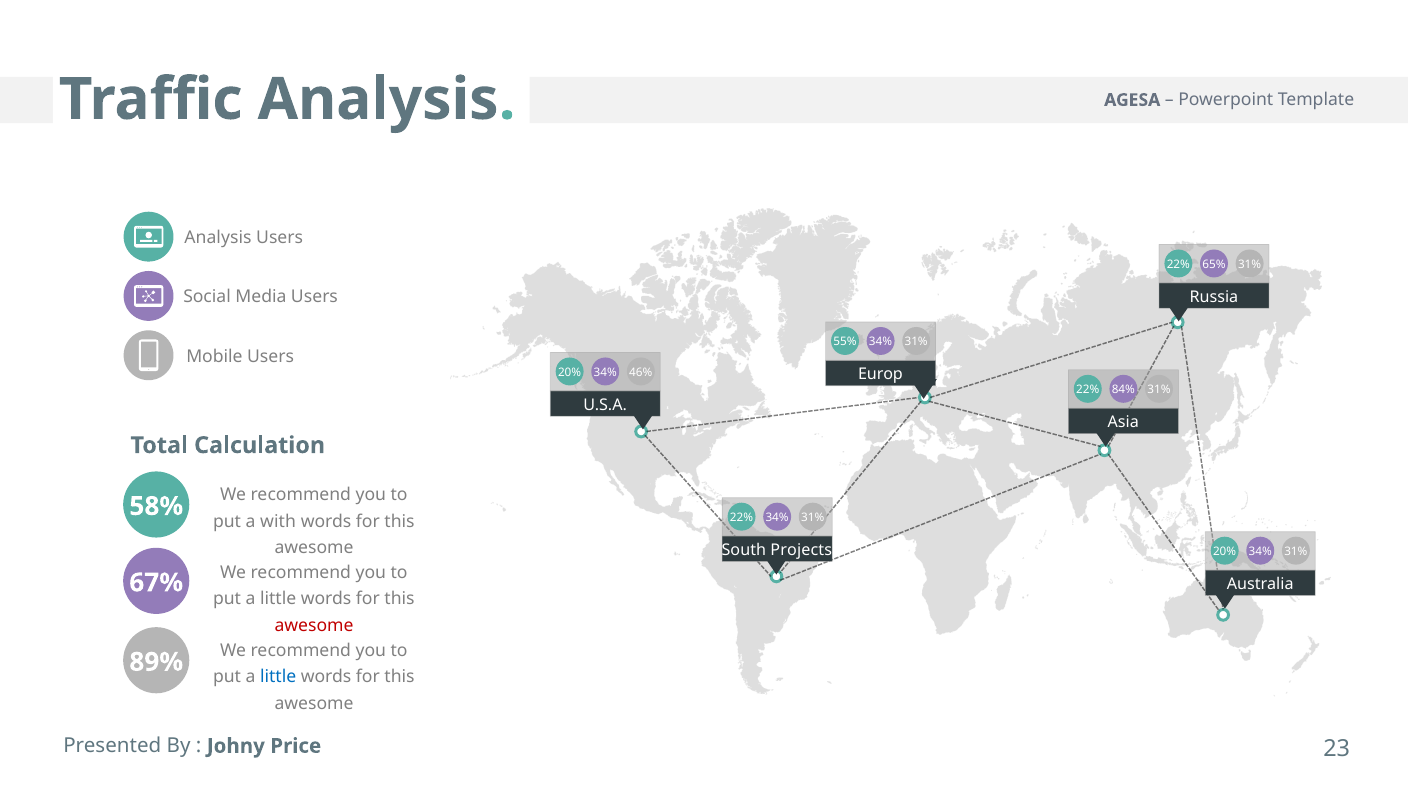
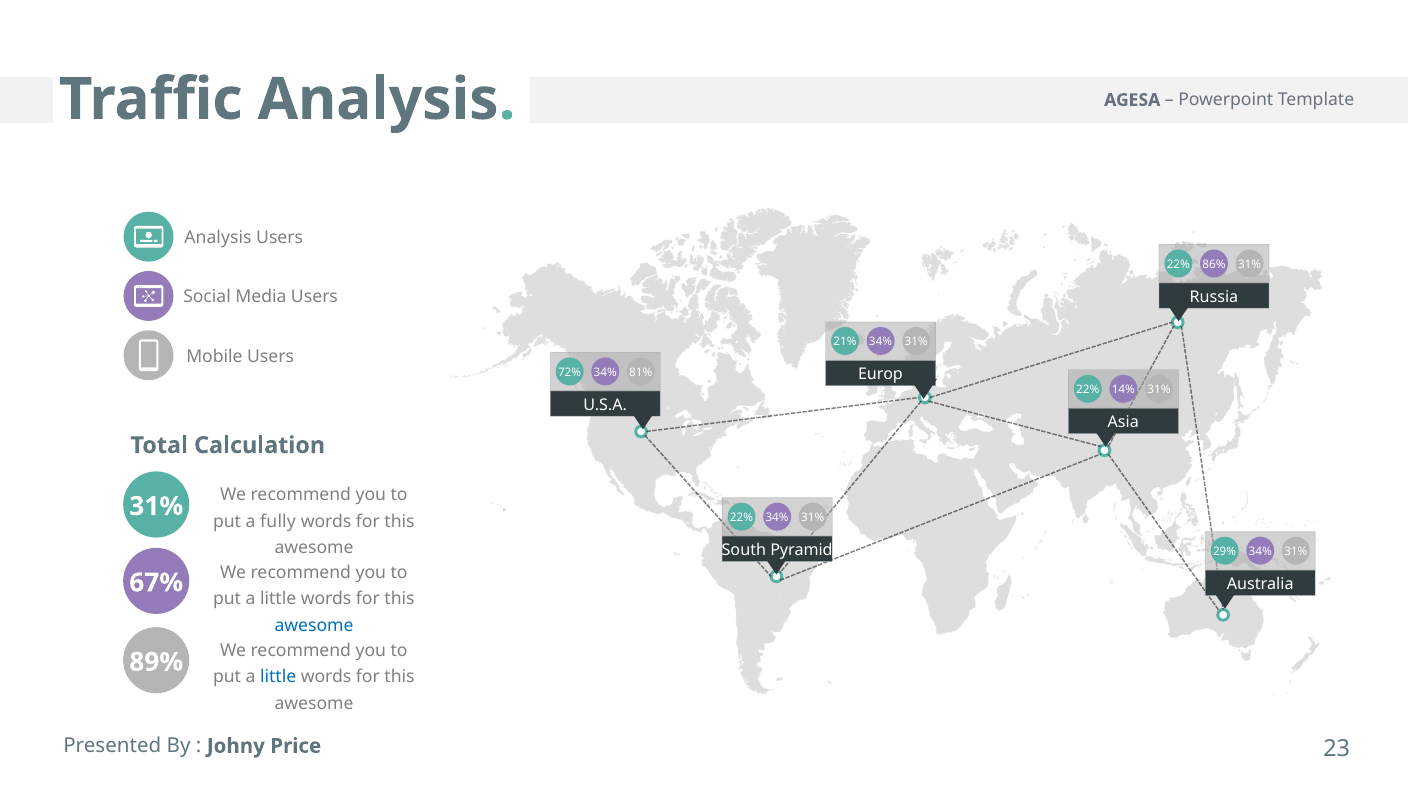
65%: 65% -> 86%
55%: 55% -> 21%
20% at (570, 372): 20% -> 72%
46%: 46% -> 81%
84%: 84% -> 14%
58% at (156, 506): 58% -> 31%
with: with -> fully
Projects: Projects -> Pyramid
20% at (1225, 551): 20% -> 29%
awesome at (314, 626) colour: red -> blue
